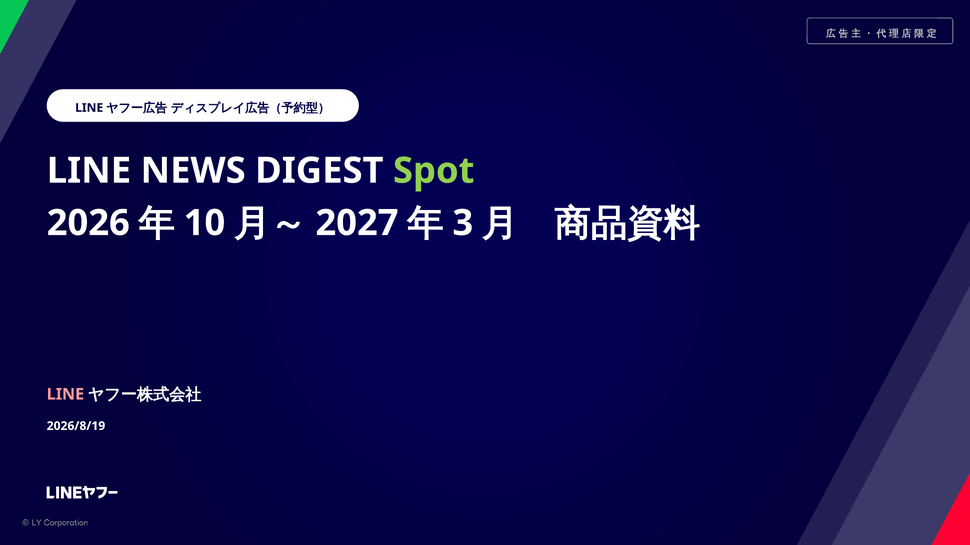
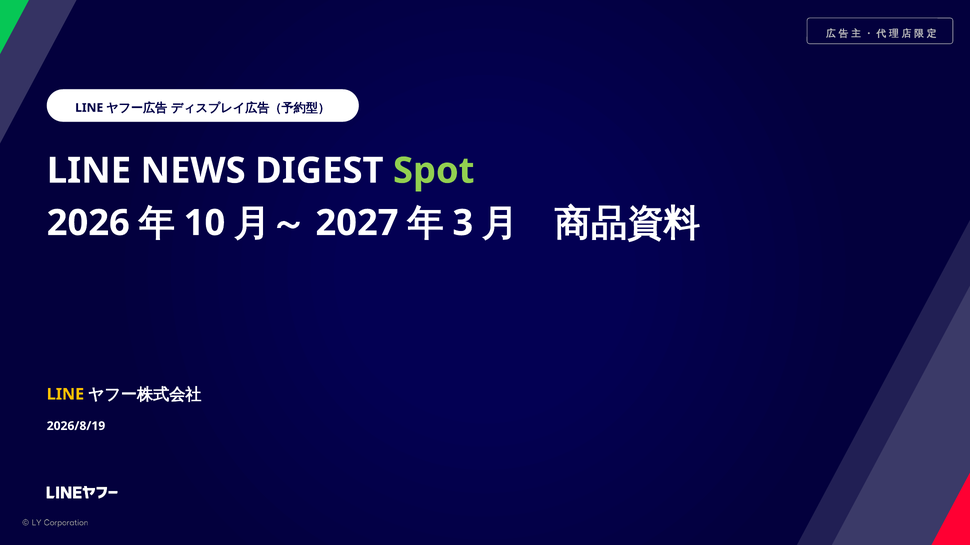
LINE at (65, 395) colour: pink -> yellow
